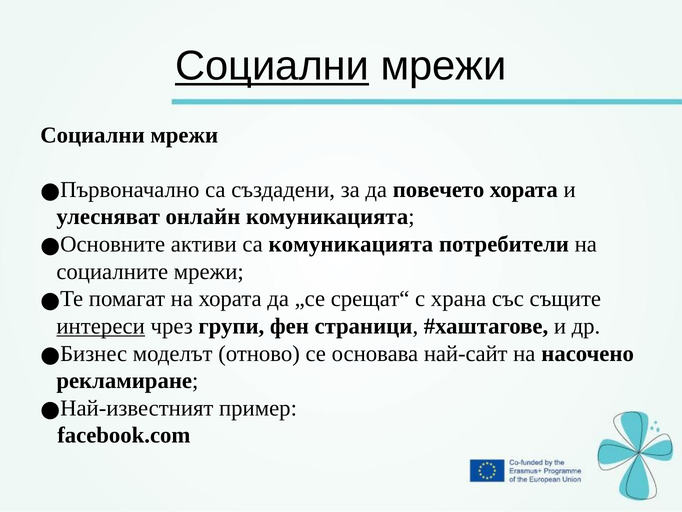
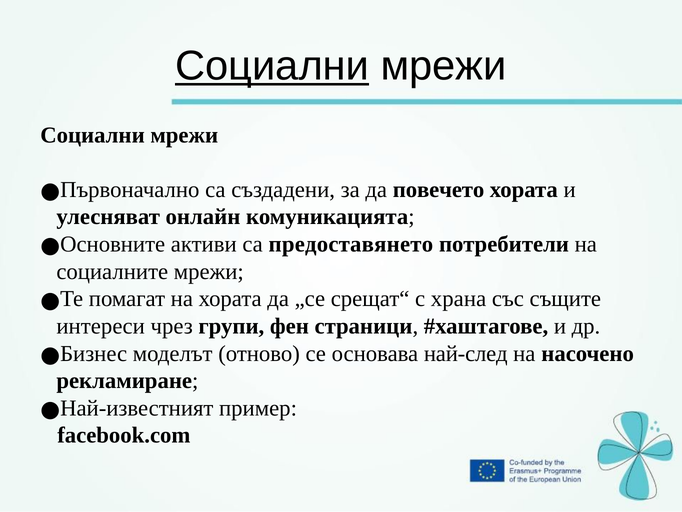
са комуникацията: комуникацията -> предоставянето
интереси underline: present -> none
най-сайт: най-сайт -> най-след
